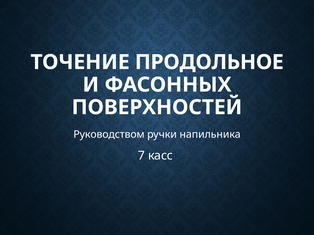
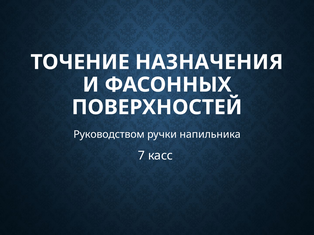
ПРОДОЛЬНОЕ: ПРОДОЛЬНОЕ -> НАЗНАЧЕНИЯ
